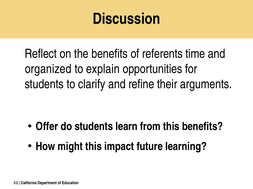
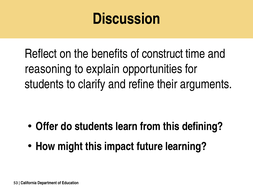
referents: referents -> construct
organized: organized -> reasoning
this benefits: benefits -> defining
